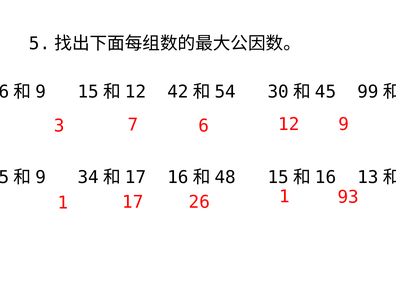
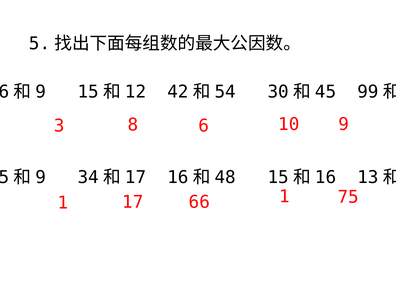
7: 7 -> 8
12: 12 -> 10
26: 26 -> 66
93: 93 -> 75
